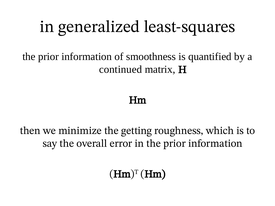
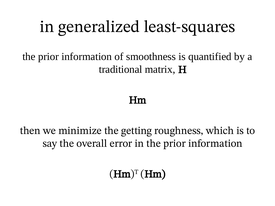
continued: continued -> traditional
